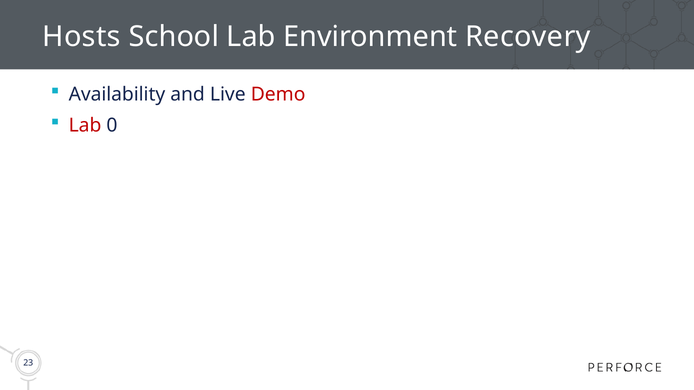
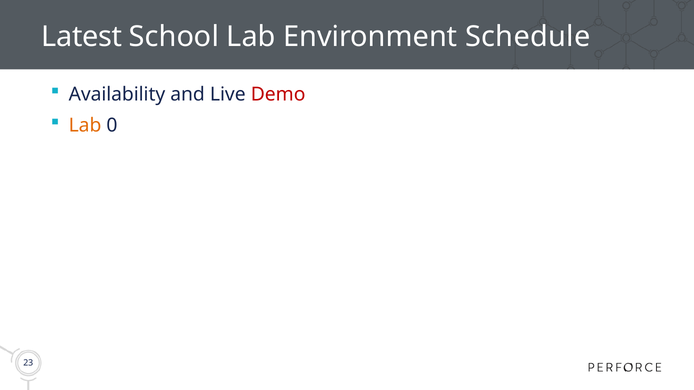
Hosts: Hosts -> Latest
Recovery: Recovery -> Schedule
Lab at (85, 125) colour: red -> orange
